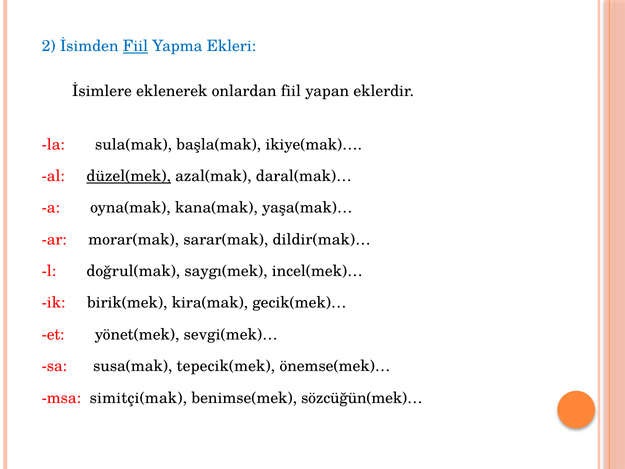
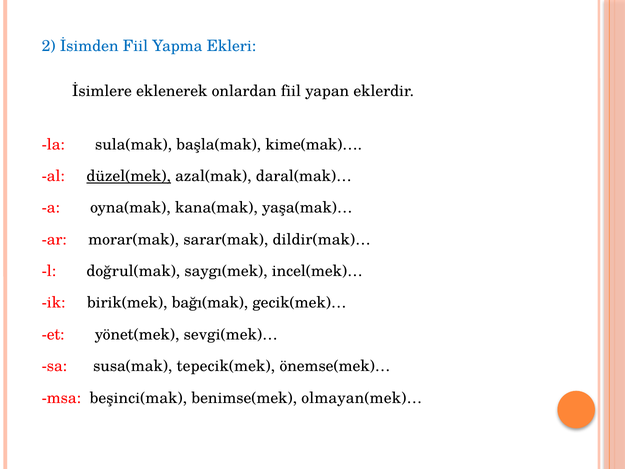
Fiil at (135, 46) underline: present -> none
ikiye(mak)…: ikiye(mak)… -> kime(mak)…
kira(mak: kira(mak -> bağı(mak
simitçi(mak: simitçi(mak -> beşinci(mak
sözcüğün(mek)…: sözcüğün(mek)… -> olmayan(mek)…
